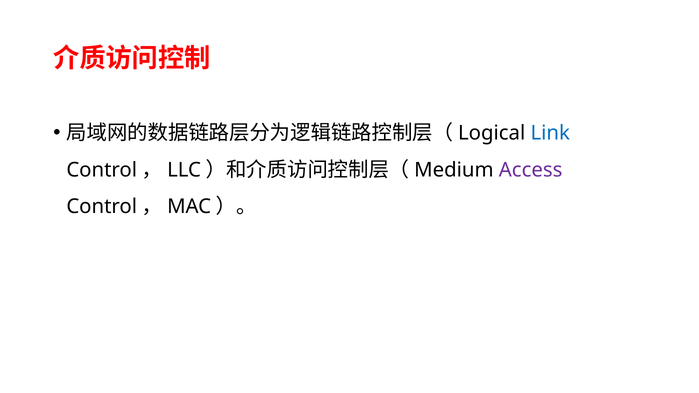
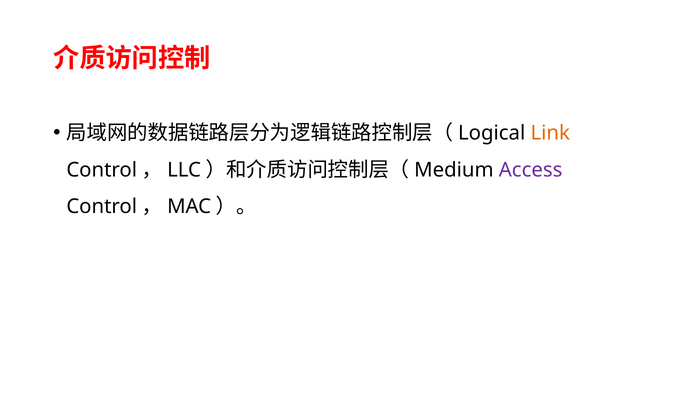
Link colour: blue -> orange
